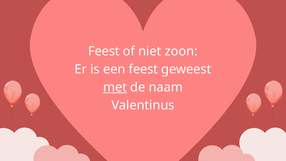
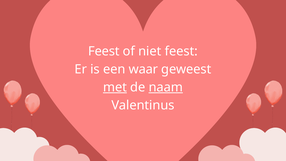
niet zoon: zoon -> feest
een feest: feest -> waar
naam underline: none -> present
